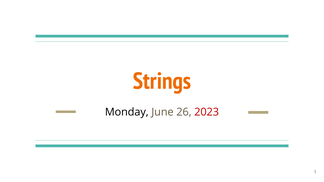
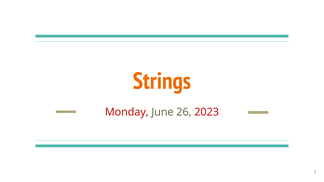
Monday colour: black -> red
